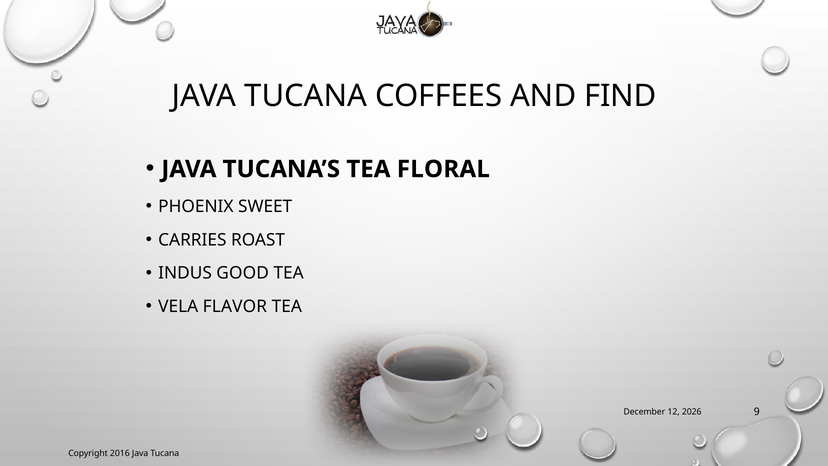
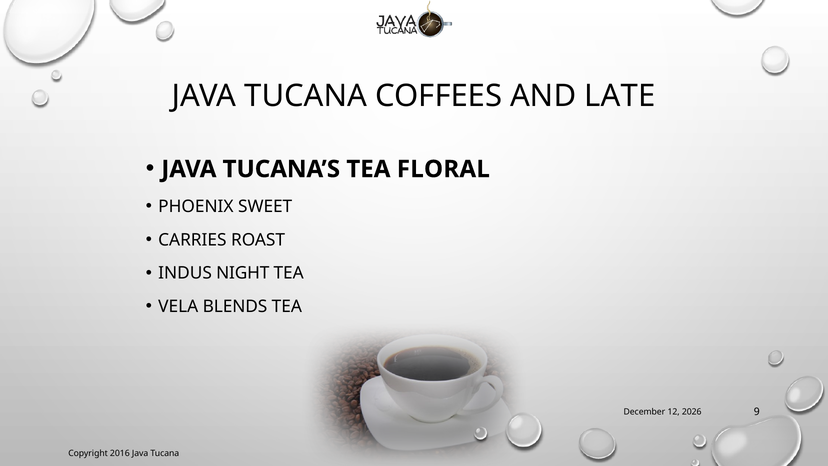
FIND: FIND -> LATE
GOOD: GOOD -> NIGHT
FLAVOR: FLAVOR -> BLENDS
